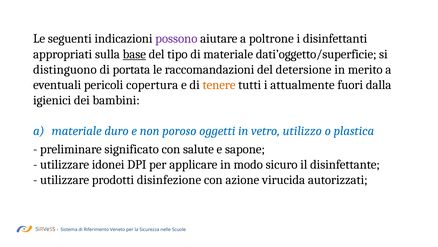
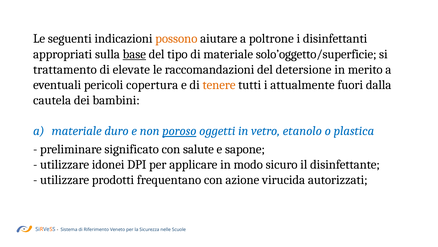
possono colour: purple -> orange
dati’oggetto/superficie: dati’oggetto/superficie -> solo’oggetto/superficie
distinguono: distinguono -> trattamento
portata: portata -> elevate
igienici: igienici -> cautela
poroso underline: none -> present
utilizzo: utilizzo -> etanolo
disinfezione: disinfezione -> frequentano
